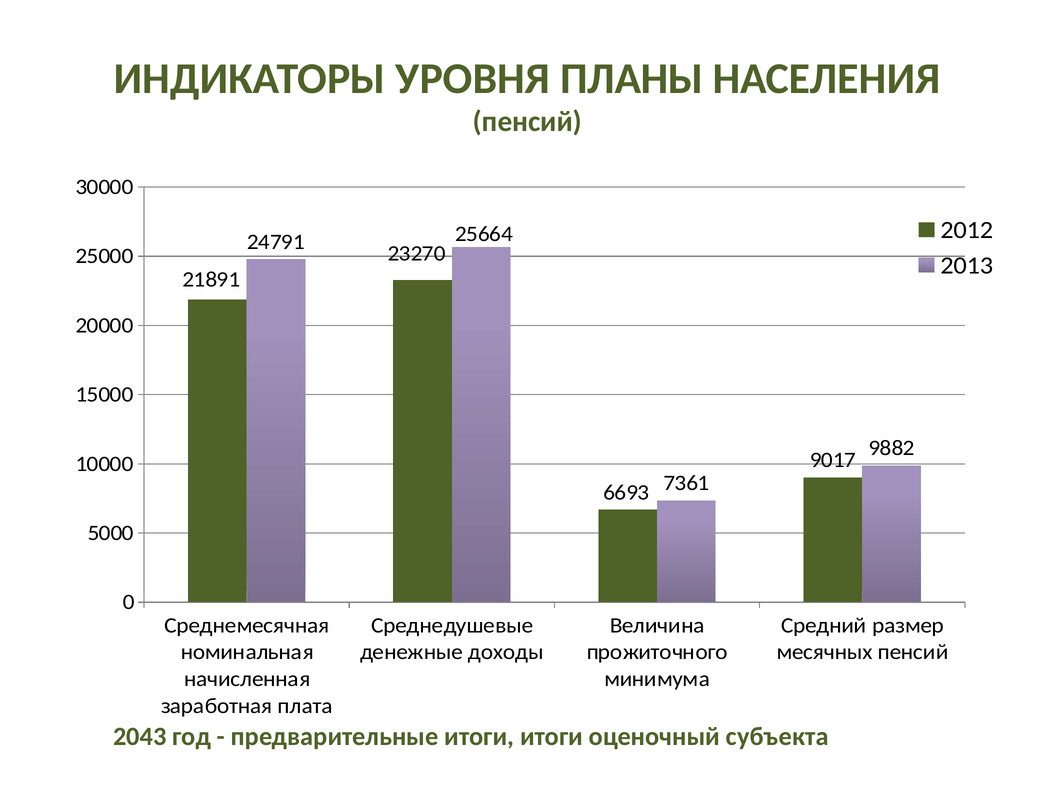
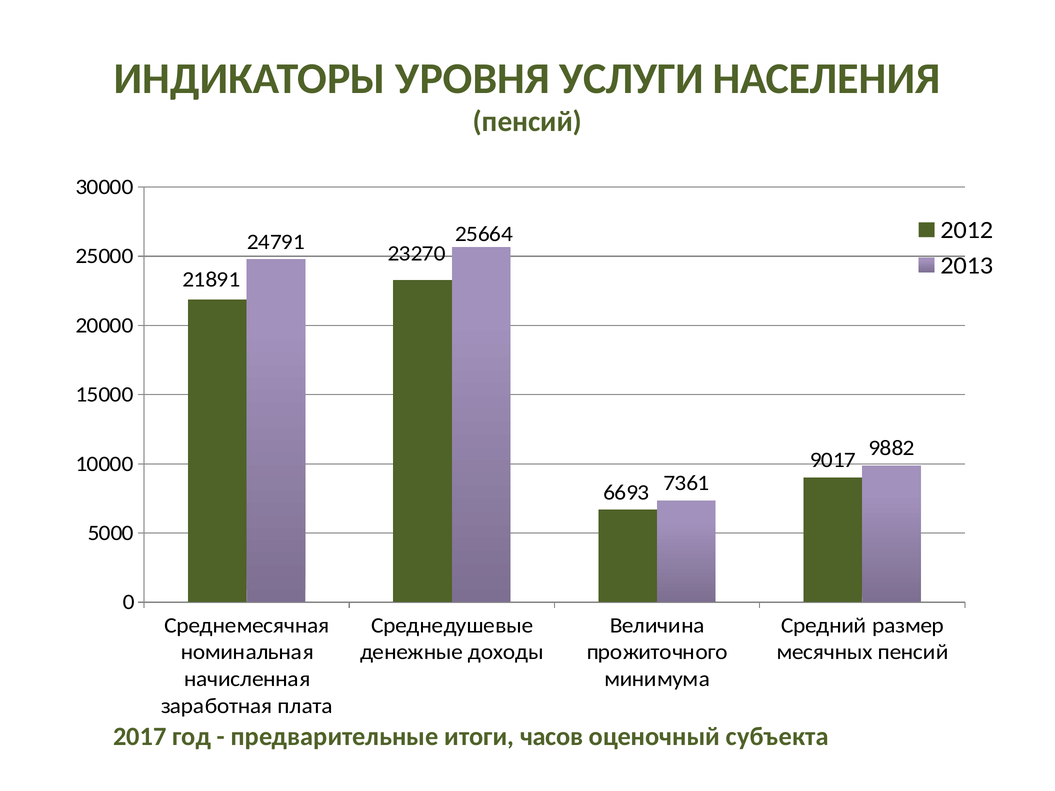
ПЛАНЫ: ПЛАНЫ -> УСЛУГИ
2043: 2043 -> 2017
итоги итоги: итоги -> часов
